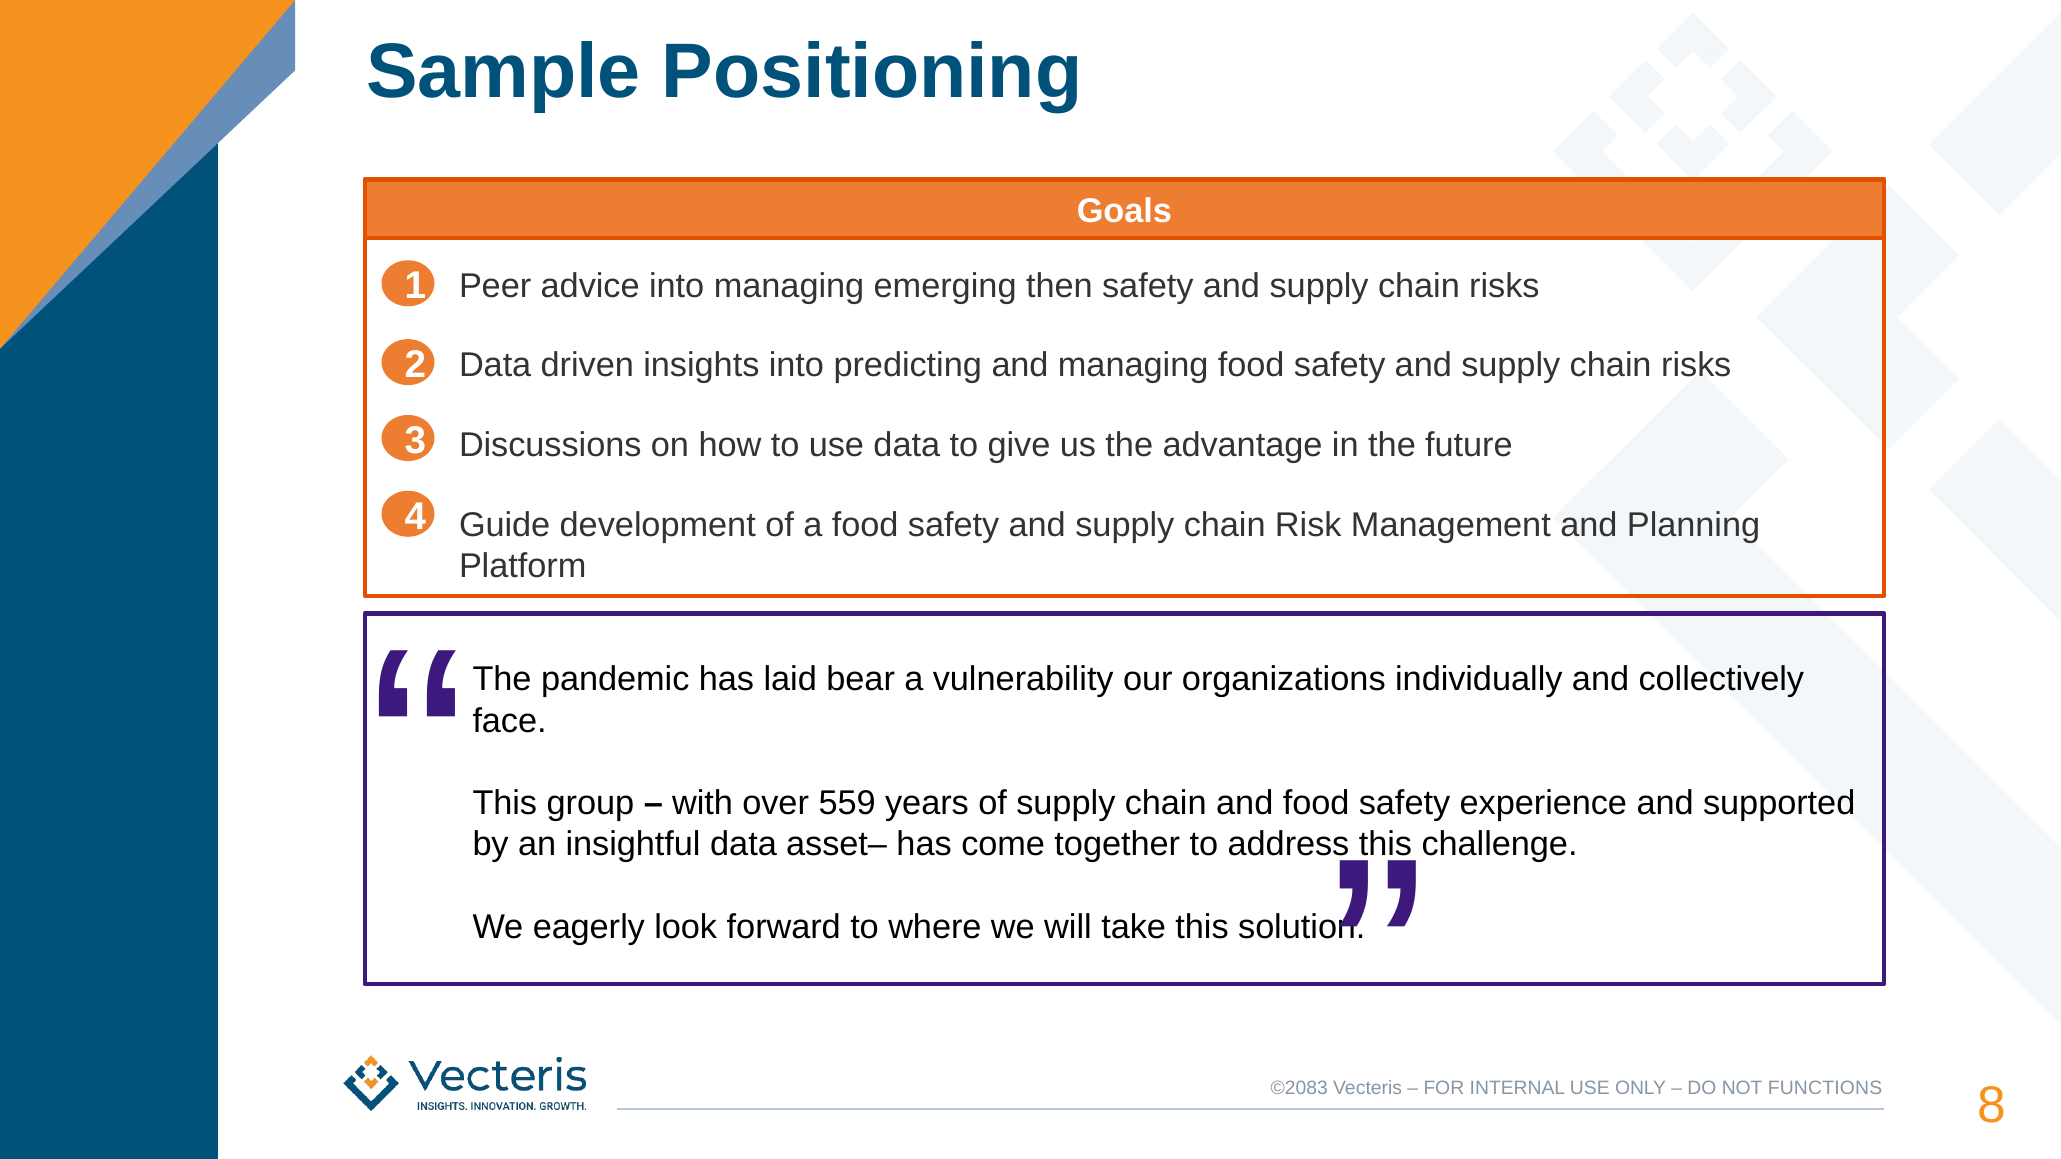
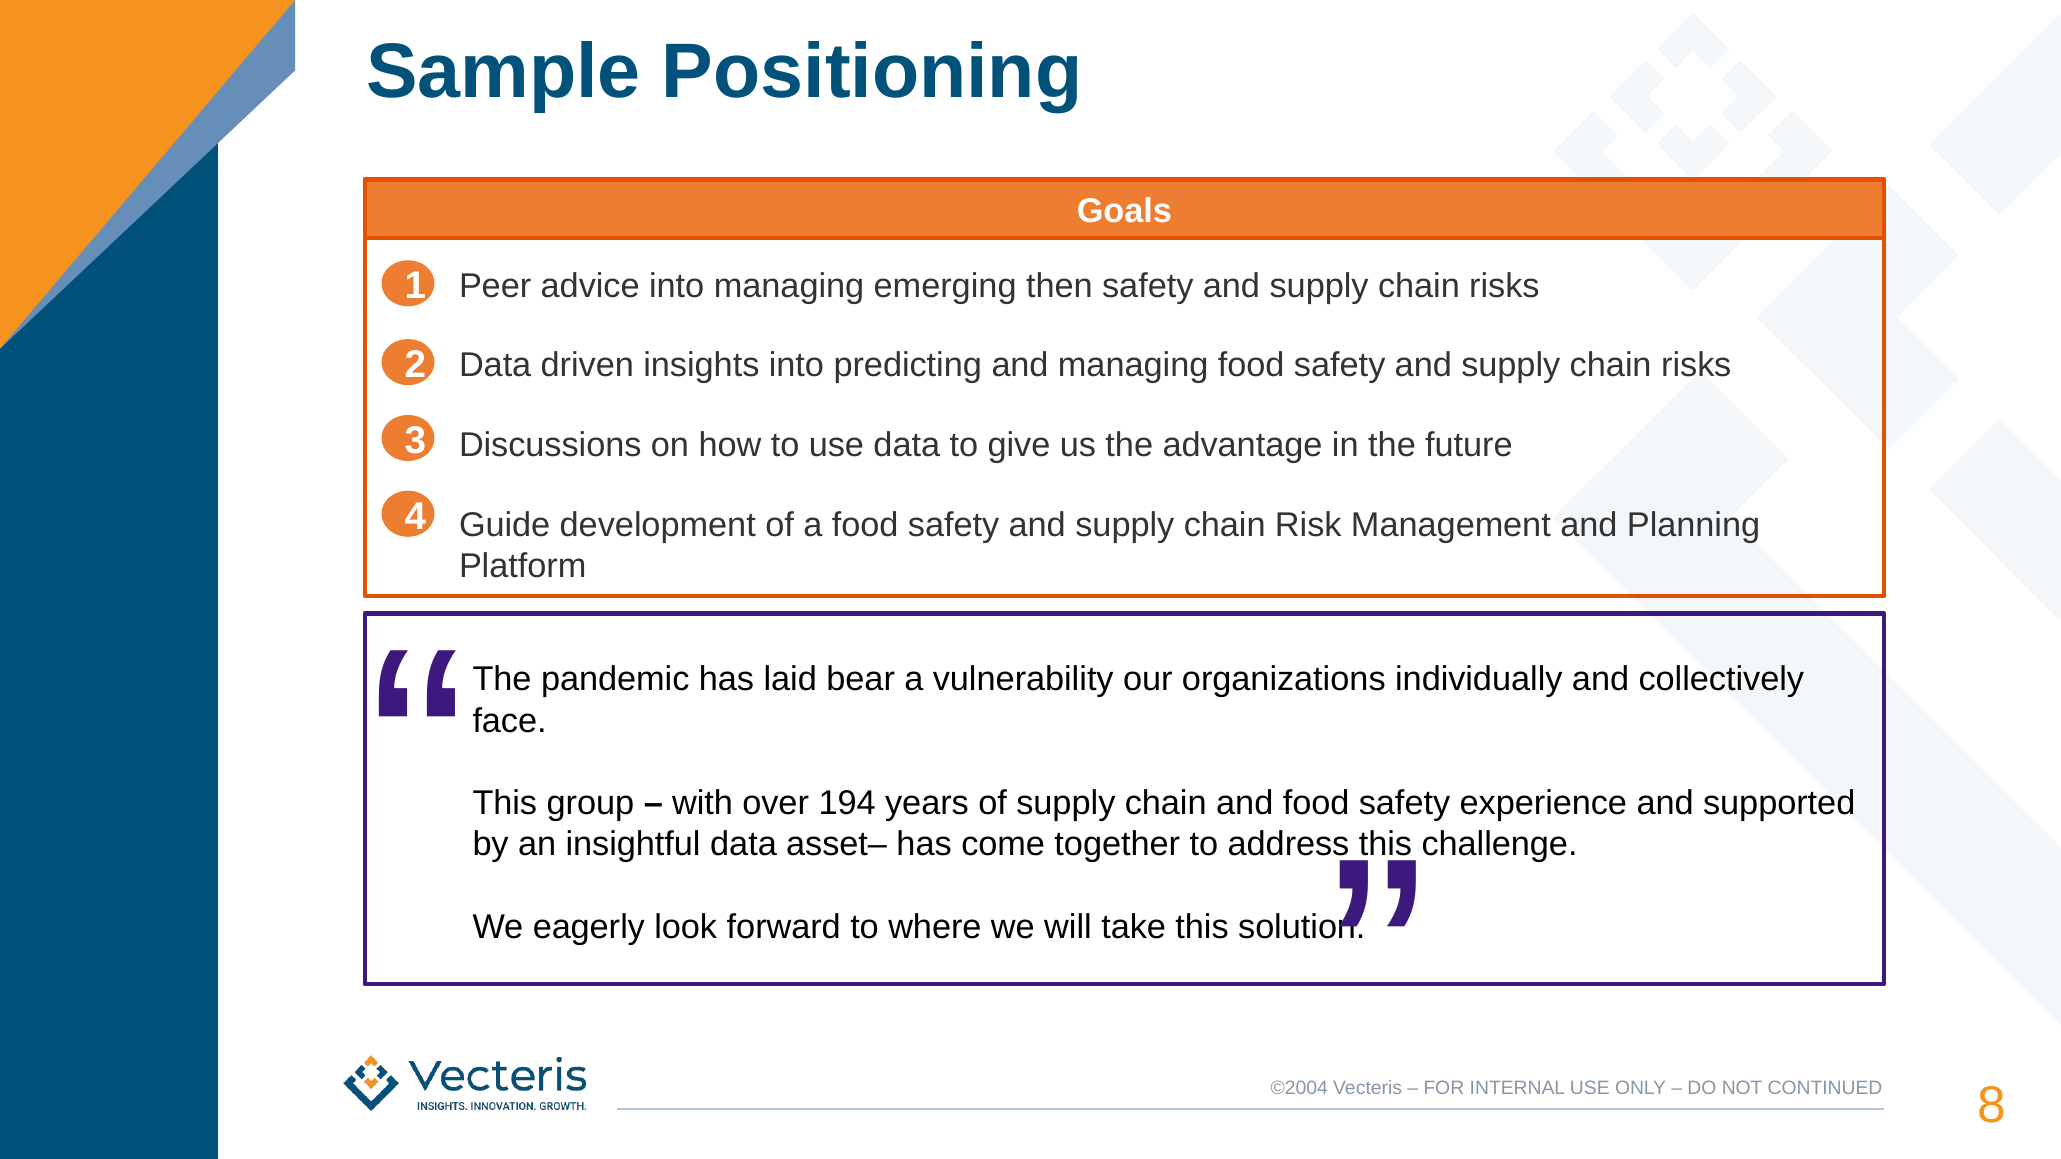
559: 559 -> 194
©2083: ©2083 -> ©2004
FUNCTIONS: FUNCTIONS -> CONTINUED
